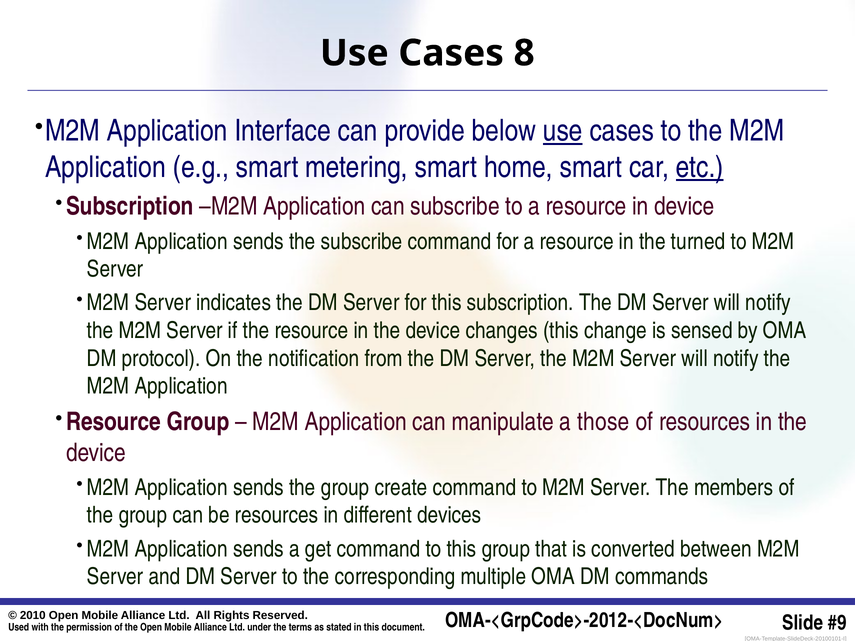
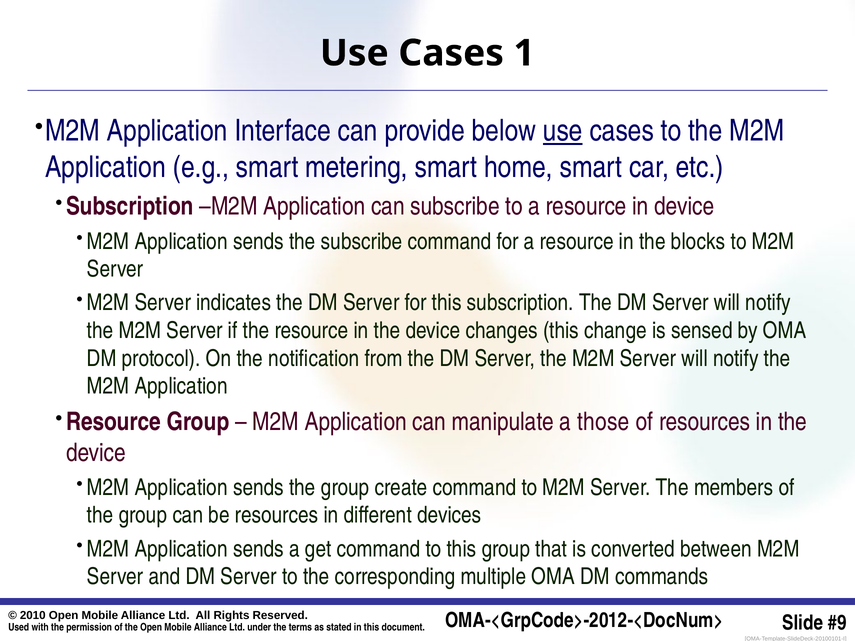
8: 8 -> 1
etc underline: present -> none
turned: turned -> blocks
